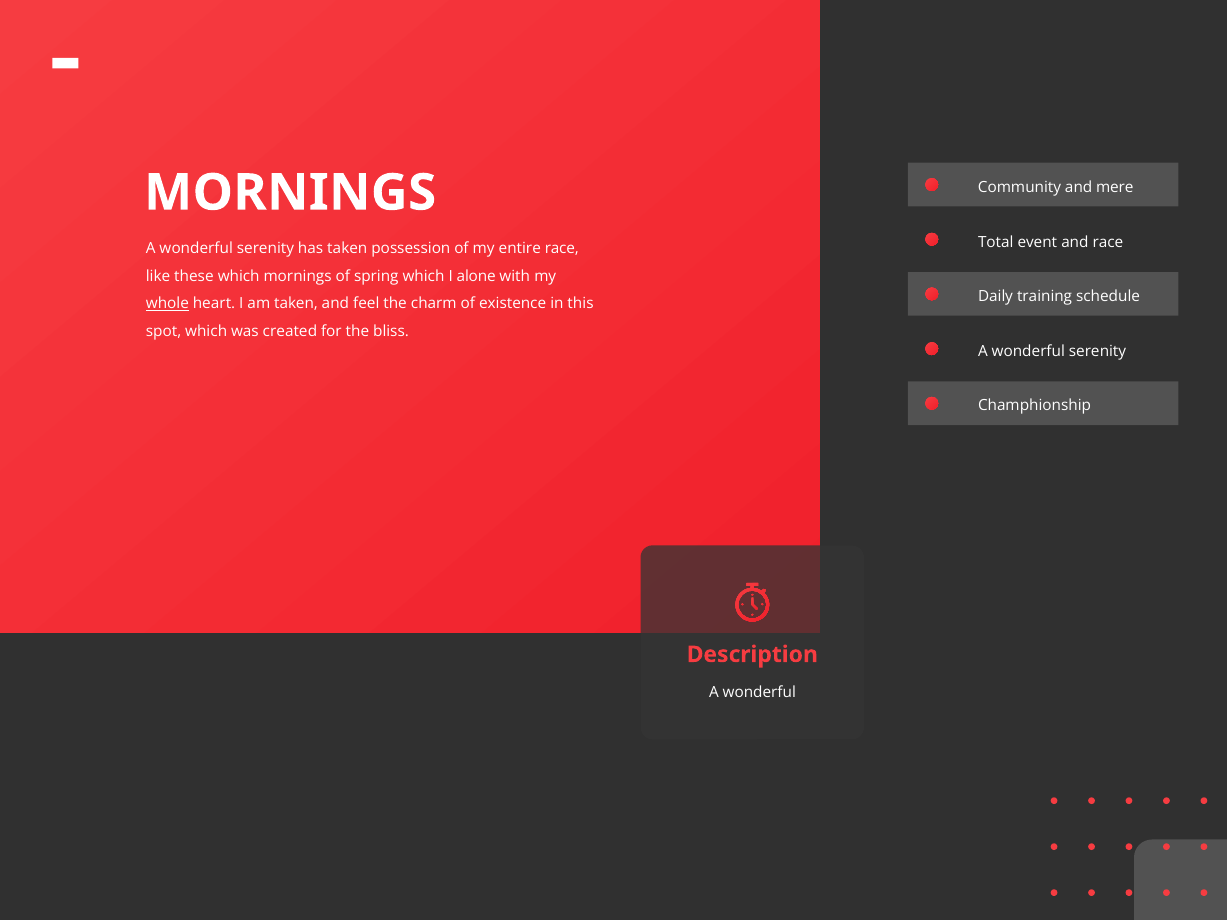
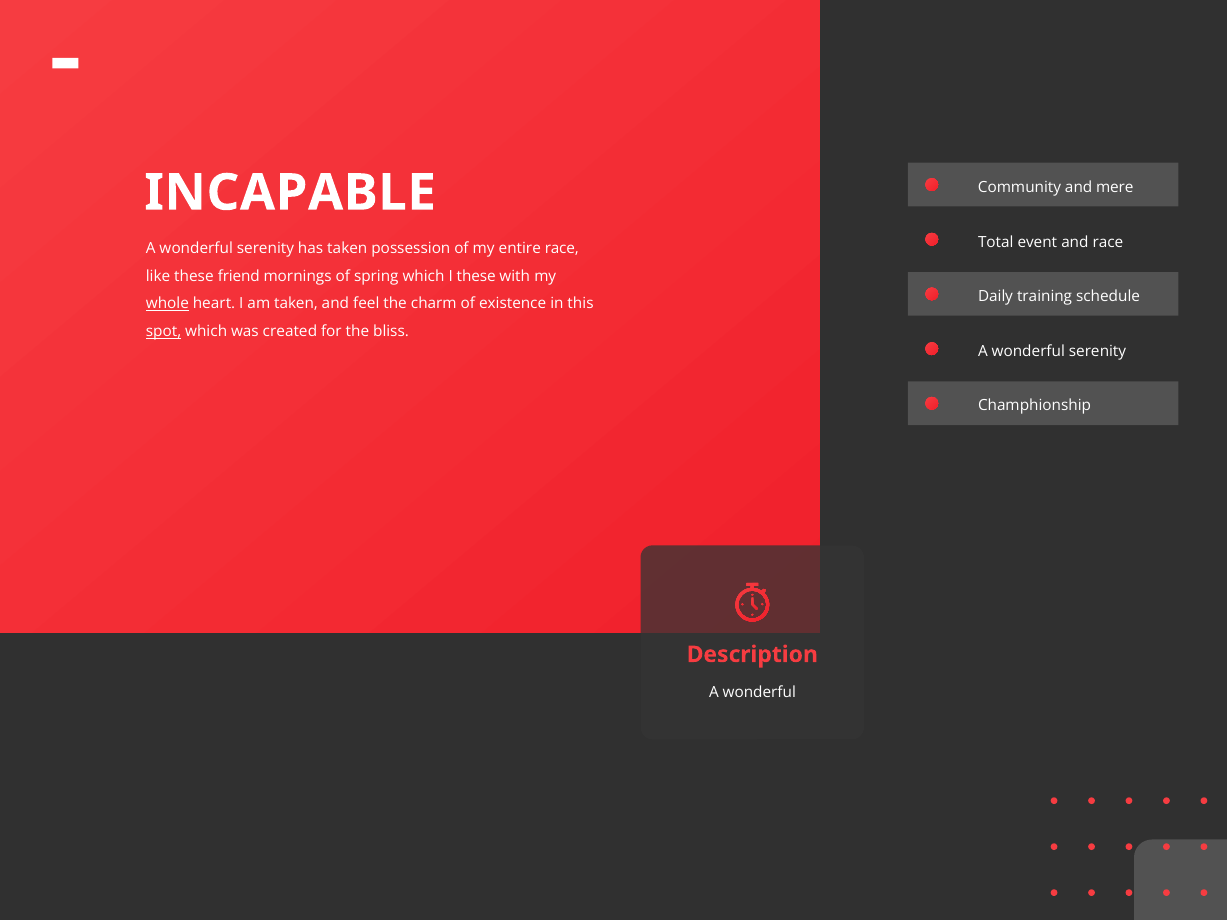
MORNINGS at (290, 193): MORNINGS -> INCAPABLE
these which: which -> friend
I alone: alone -> these
spot underline: none -> present
